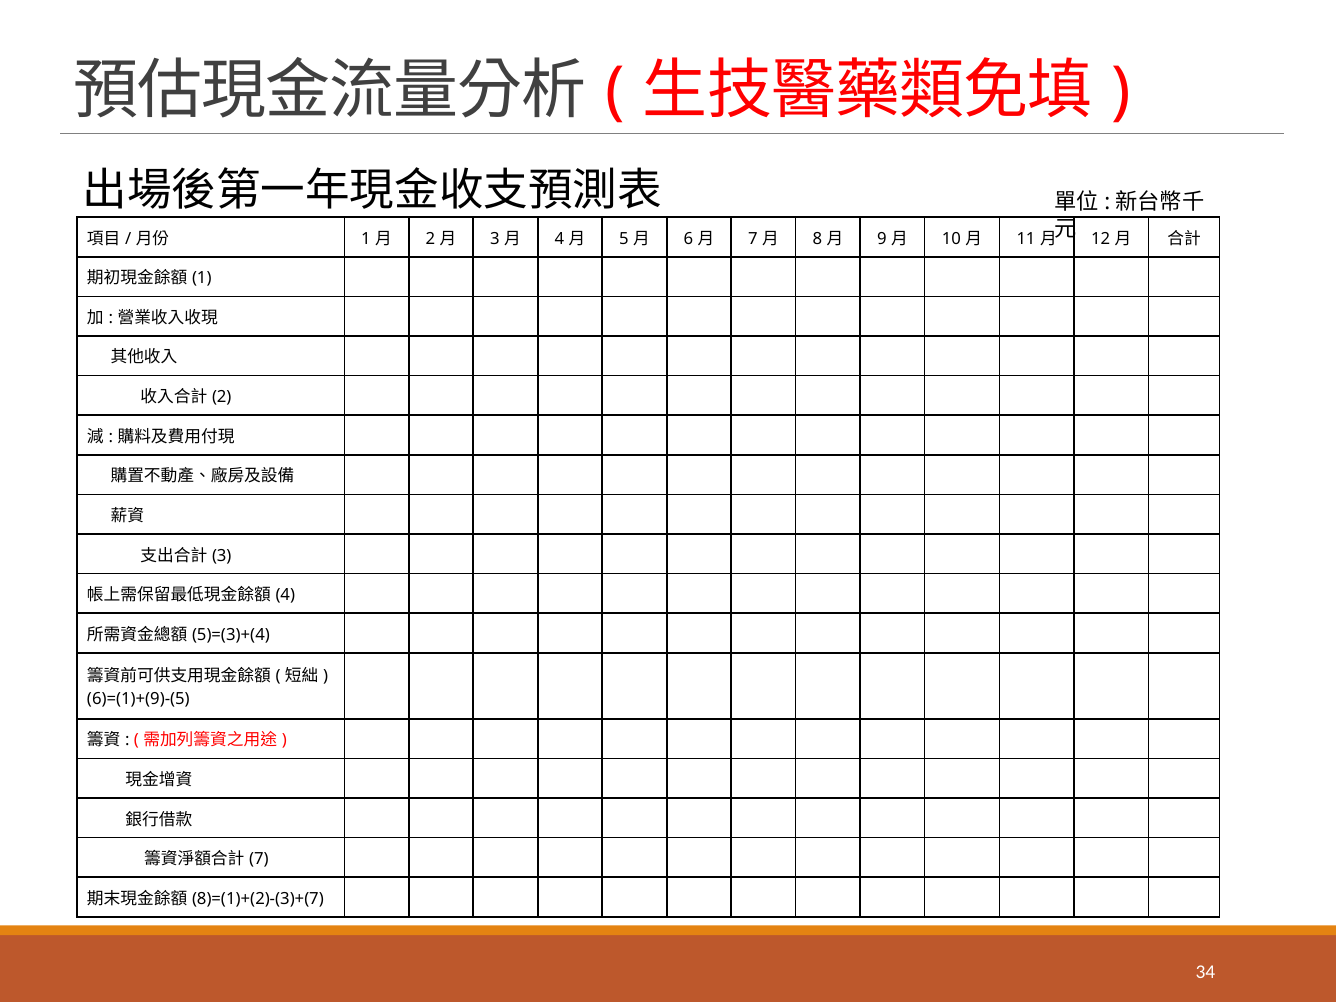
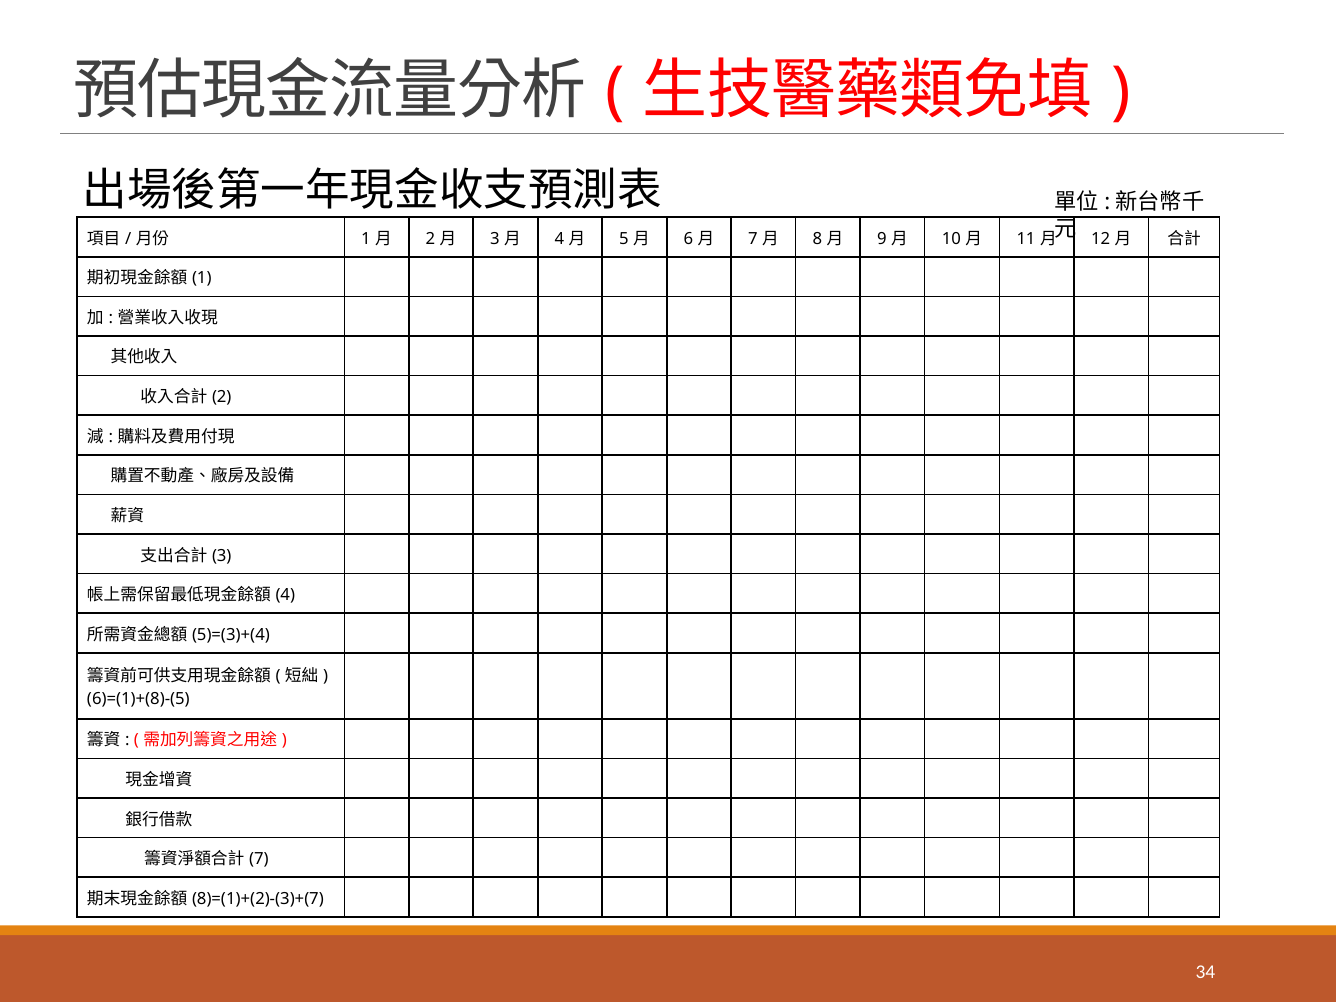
6)=(1)+(9)-(5: 6)=(1)+(9)-(5 -> 6)=(1)+(8)-(5
